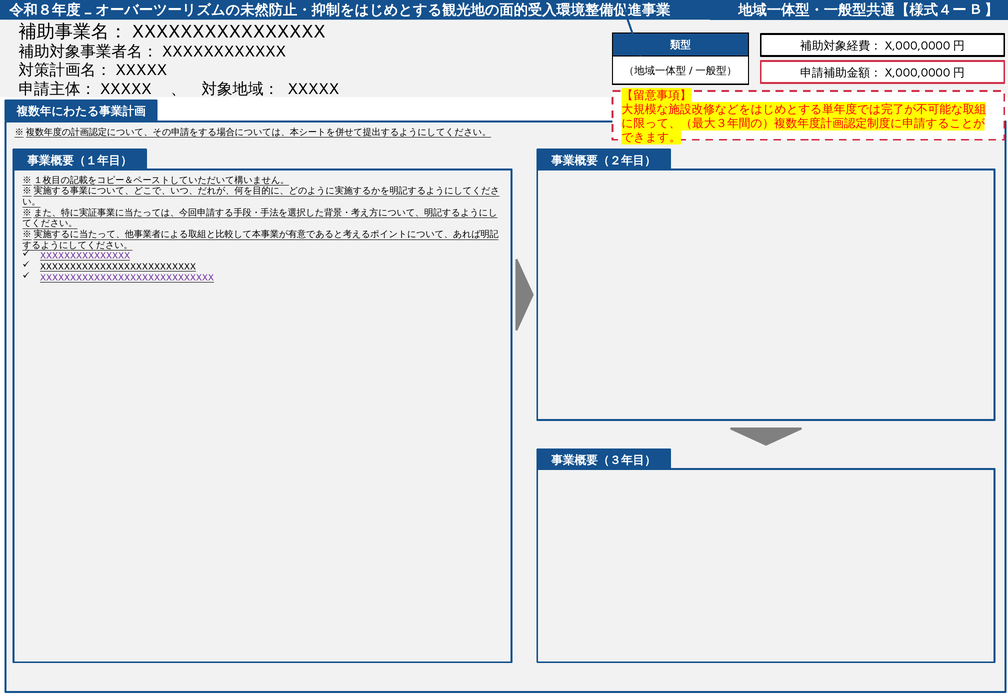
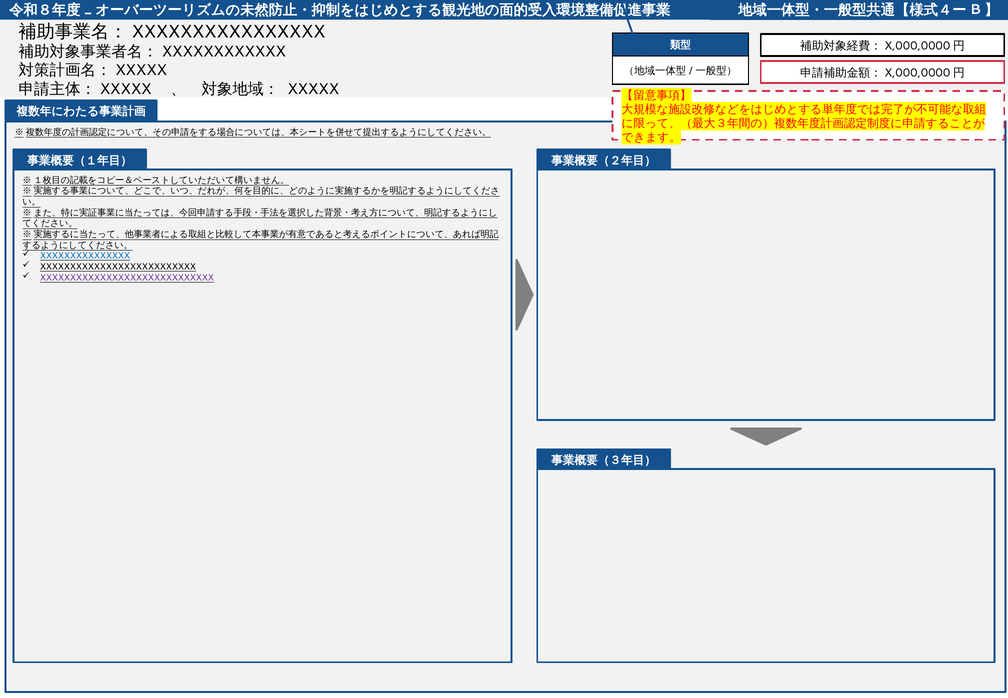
XXXXXXXXXXXXXXX colour: purple -> blue
